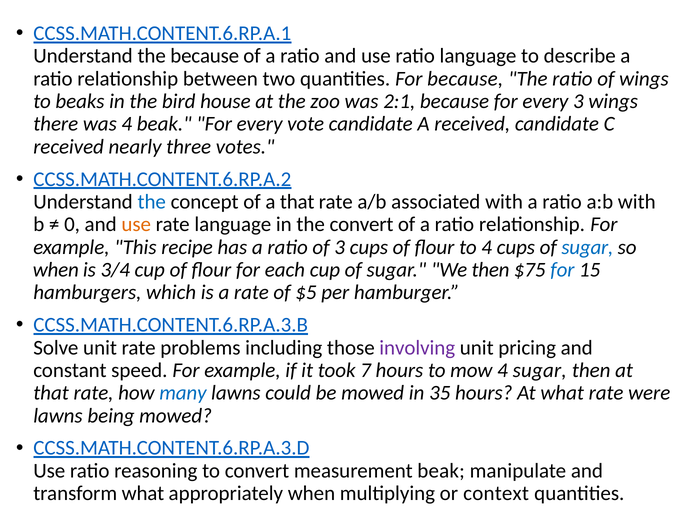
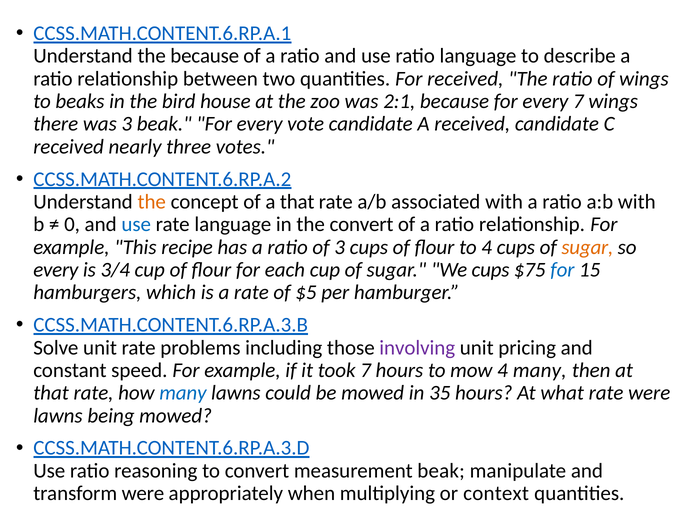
For because: because -> received
every 3: 3 -> 7
was 4: 4 -> 3
the at (152, 202) colour: blue -> orange
use at (136, 225) colour: orange -> blue
sugar at (587, 247) colour: blue -> orange
when at (56, 270): when -> every
We then: then -> cups
4 sugar: sugar -> many
transform what: what -> were
